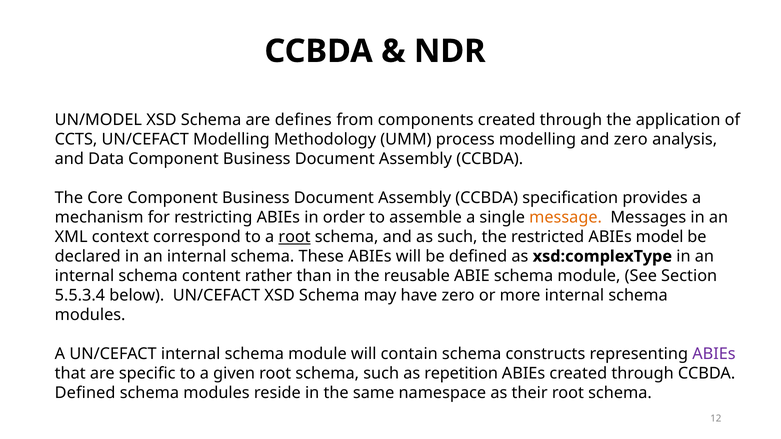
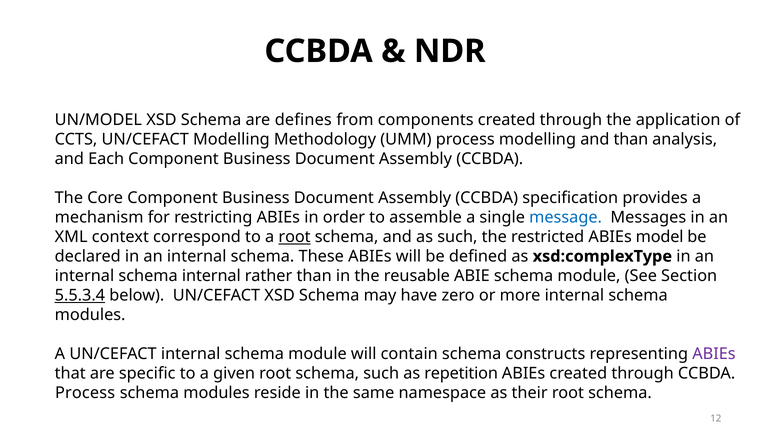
and zero: zero -> than
Data: Data -> Each
message colour: orange -> blue
schema content: content -> internal
5.5.3.4 underline: none -> present
Defined at (85, 393): Defined -> Process
